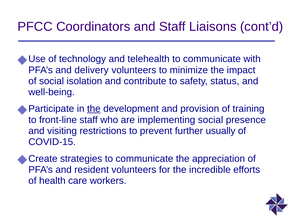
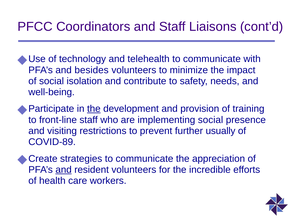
delivery: delivery -> besides
status: status -> needs
COVID-15: COVID-15 -> COVID-89
and at (64, 170) underline: none -> present
